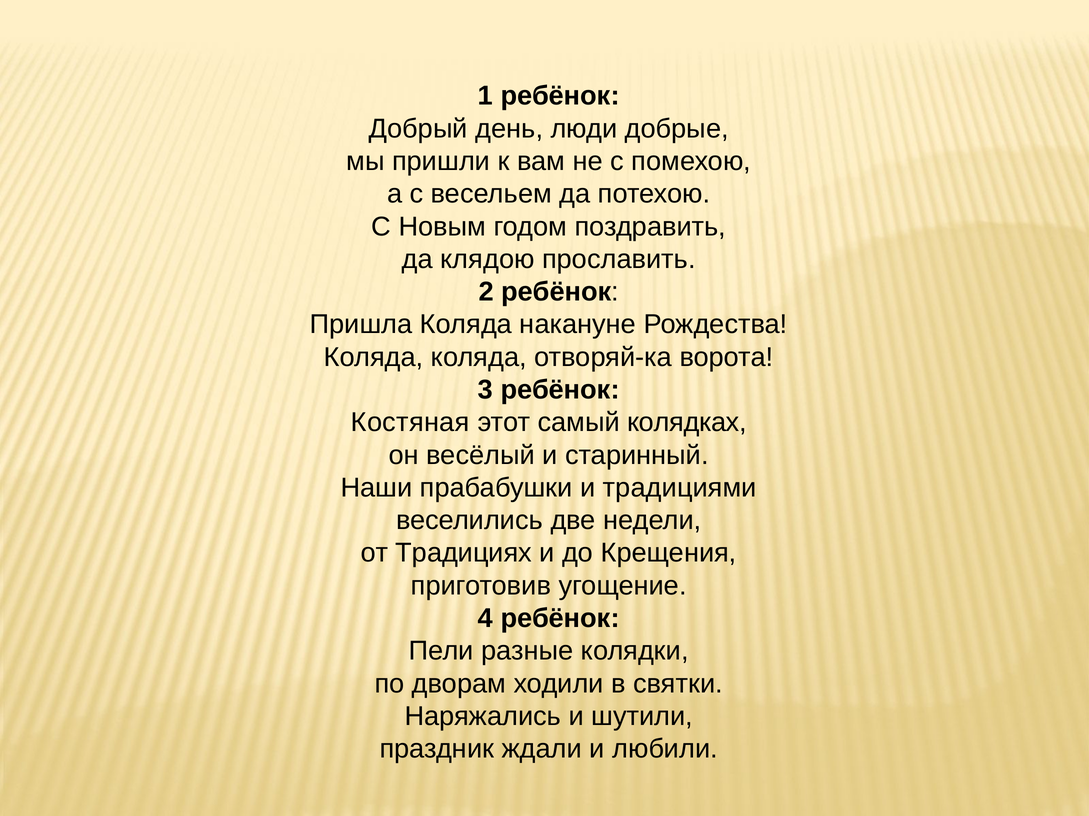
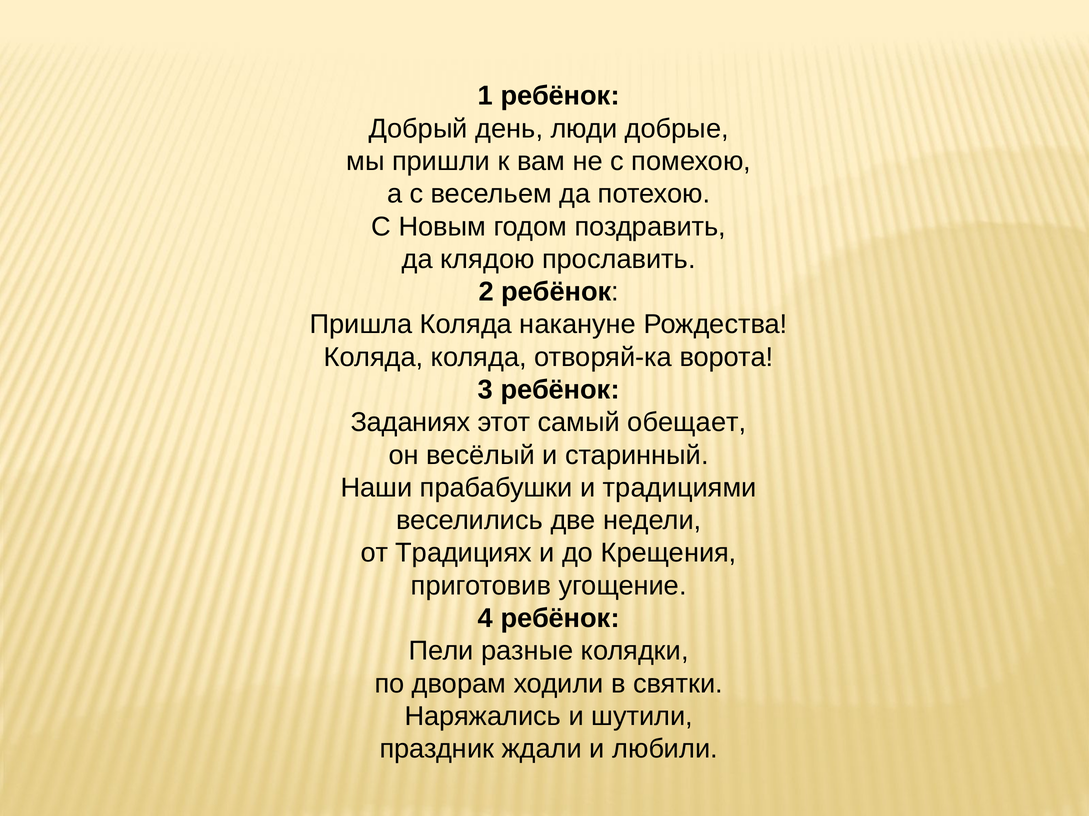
Костяная: Костяная -> Заданиях
колядках: колядках -> обещает
